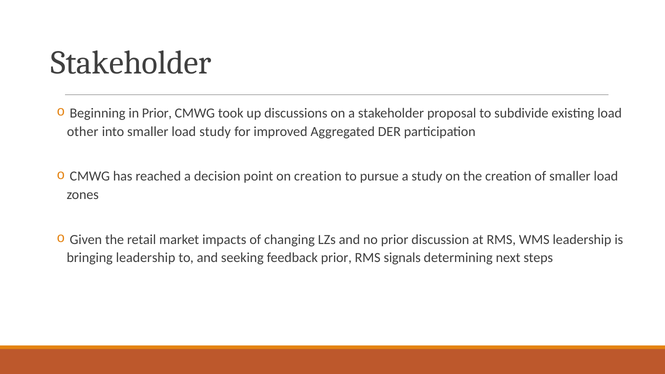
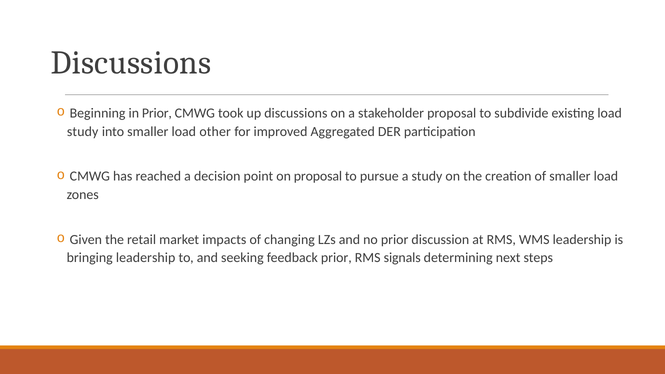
Stakeholder at (131, 63): Stakeholder -> Discussions
other at (83, 131): other -> study
load study: study -> other
on creation: creation -> proposal
